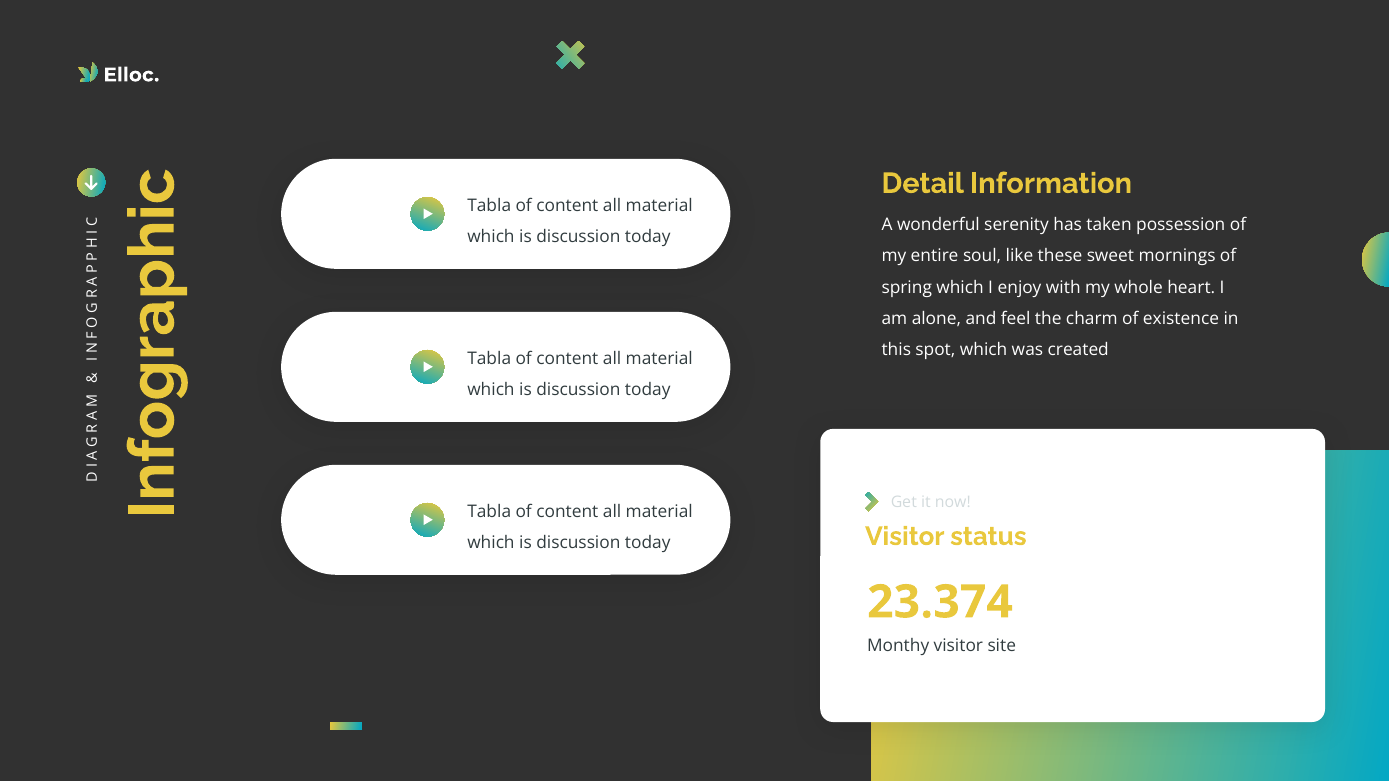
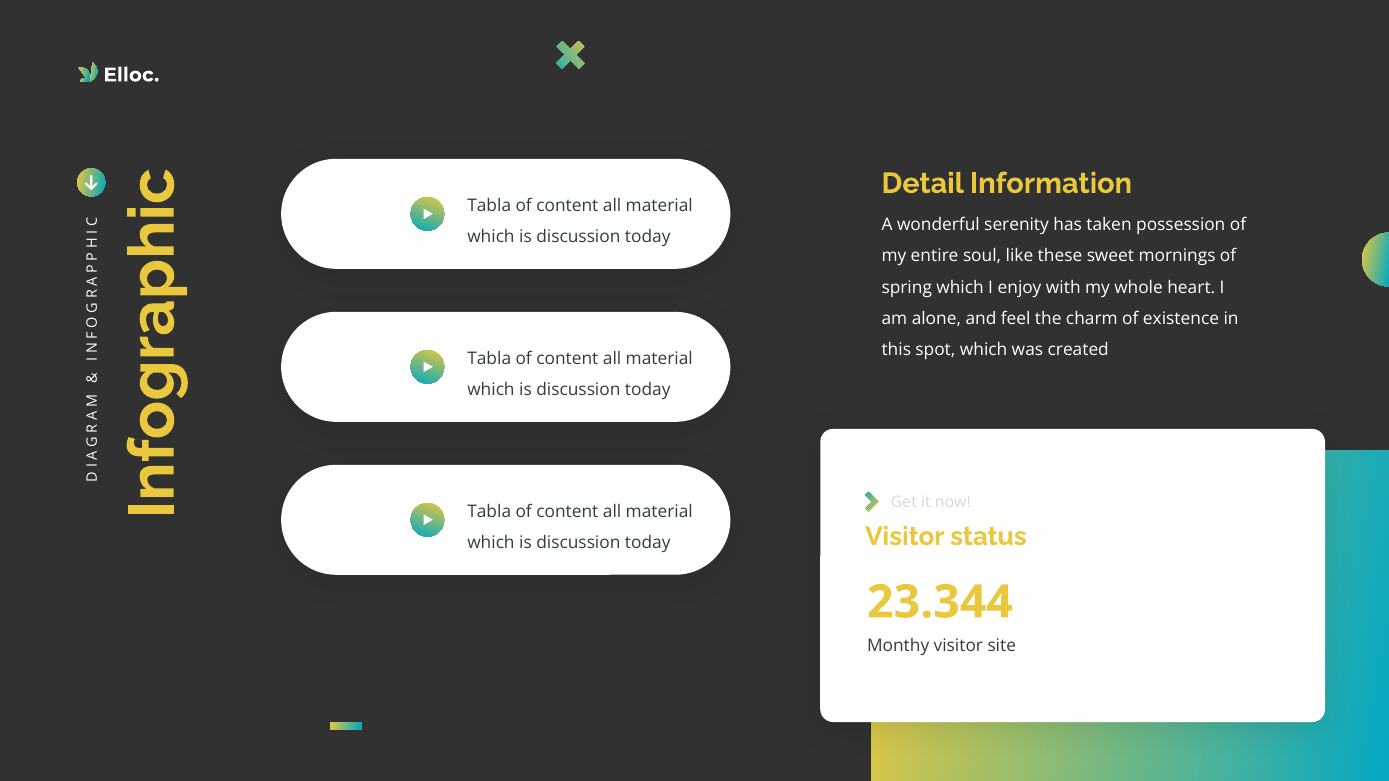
23.374: 23.374 -> 23.344
